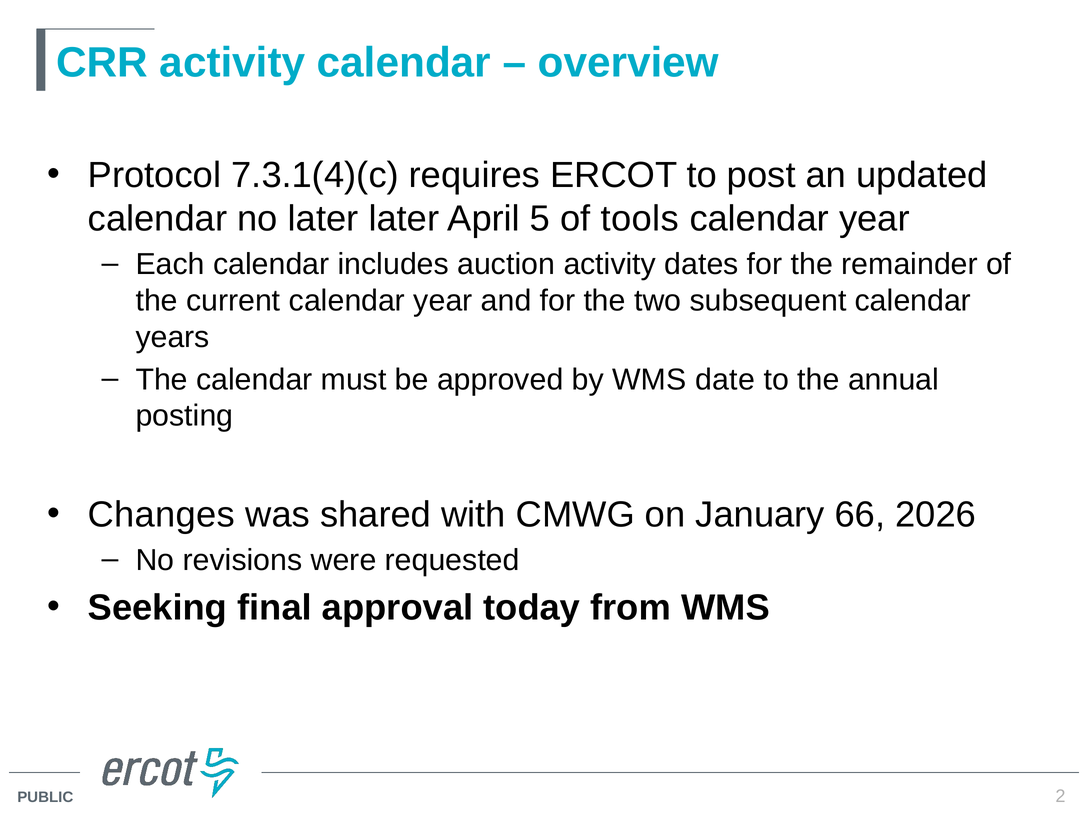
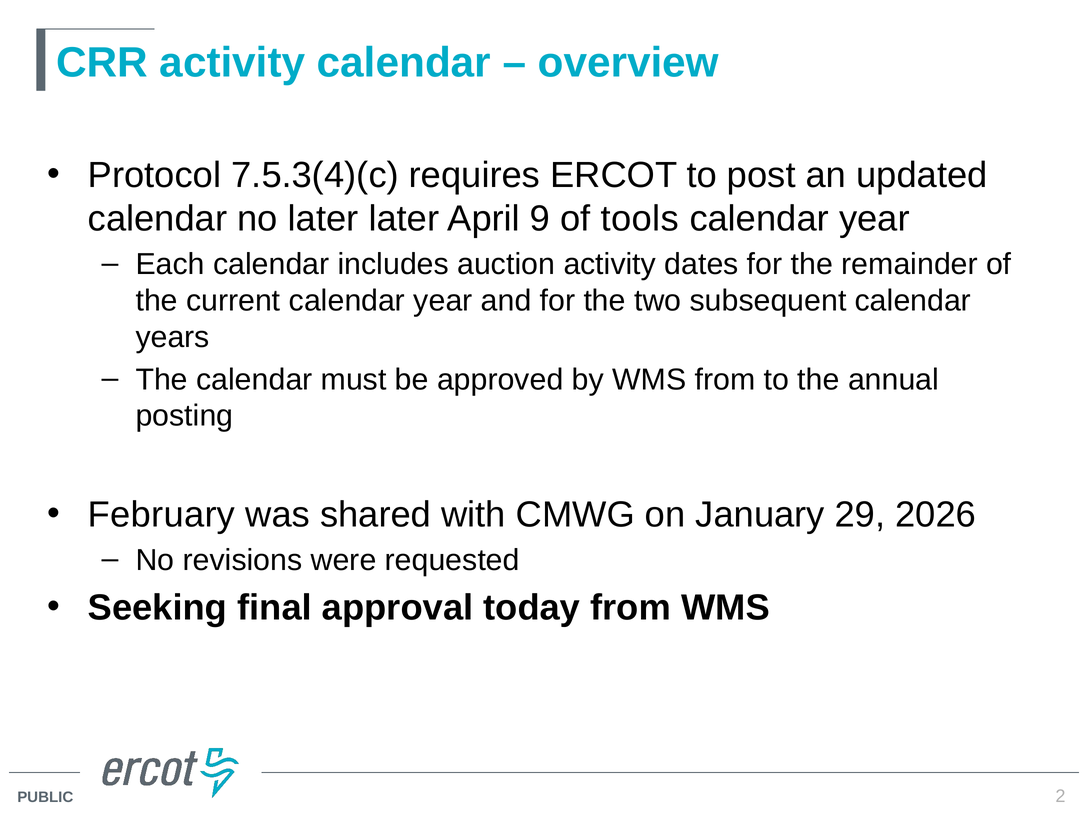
7.3.1(4)(c: 7.3.1(4)(c -> 7.5.3(4)(c
5: 5 -> 9
WMS date: date -> from
Changes: Changes -> February
66: 66 -> 29
